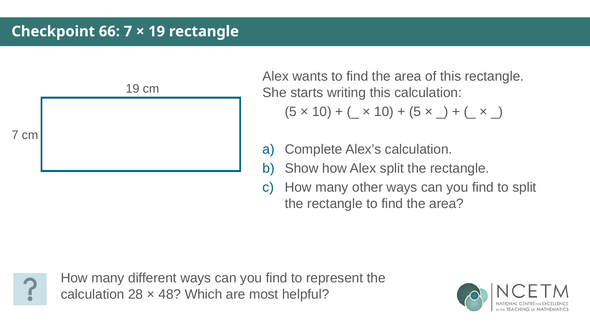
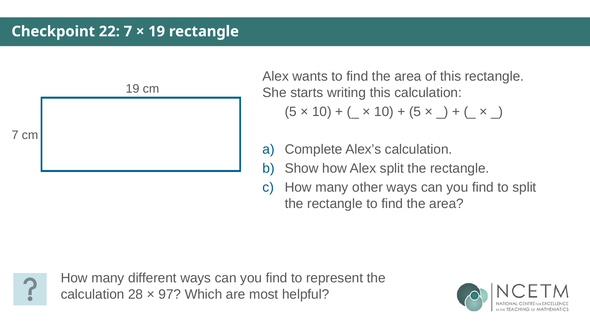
66: 66 -> 22
48: 48 -> 97
